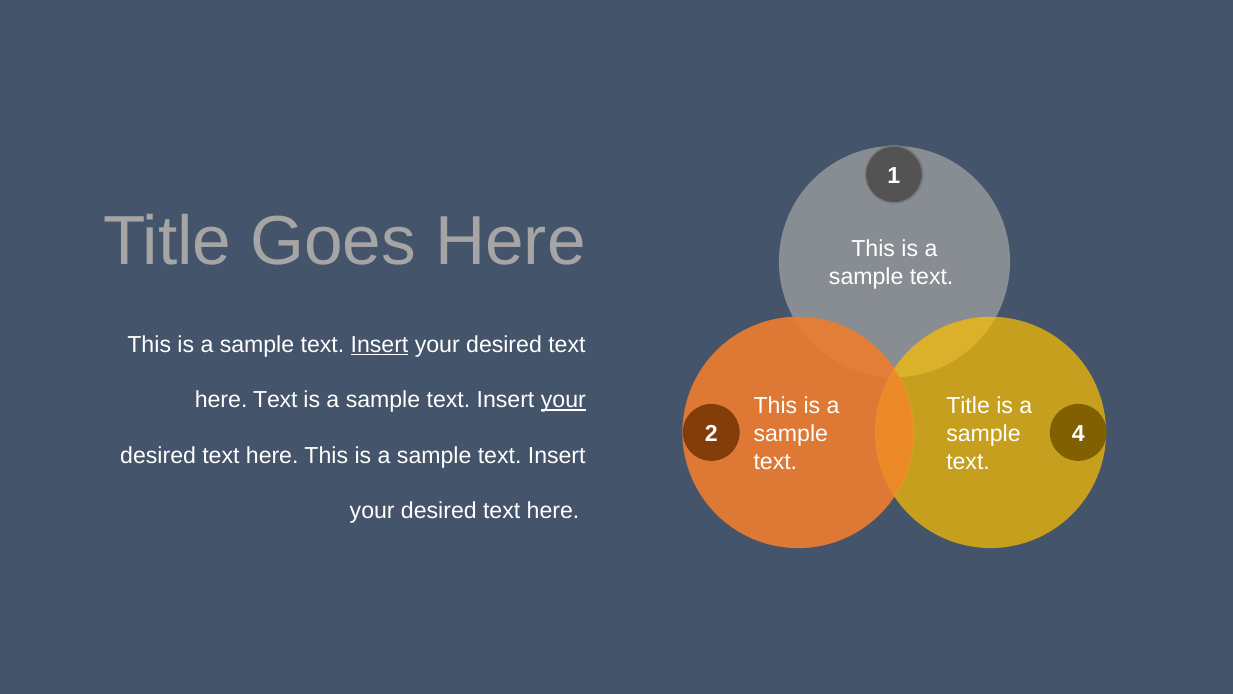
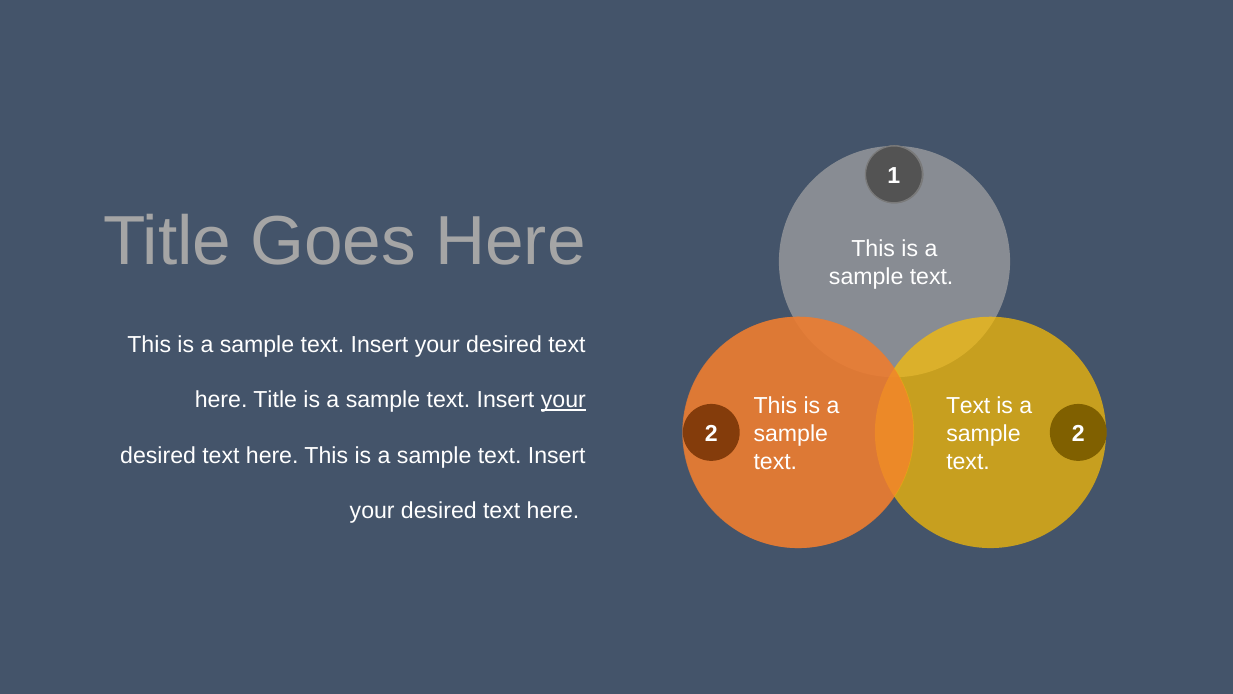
Insert at (379, 344) underline: present -> none
Text at (275, 400): Text -> Title
Title at (968, 406): Title -> Text
2 4: 4 -> 2
